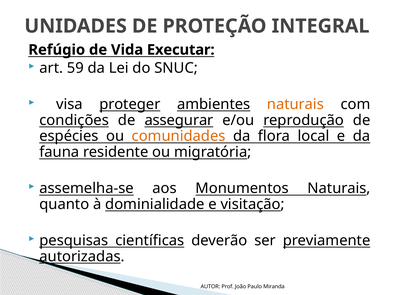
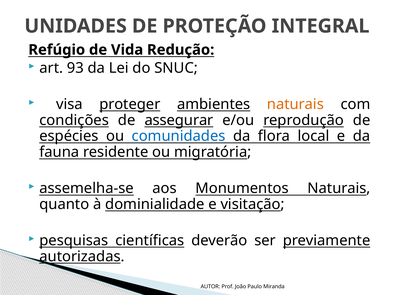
Executar: Executar -> Redução
59: 59 -> 93
comunidades colour: orange -> blue
